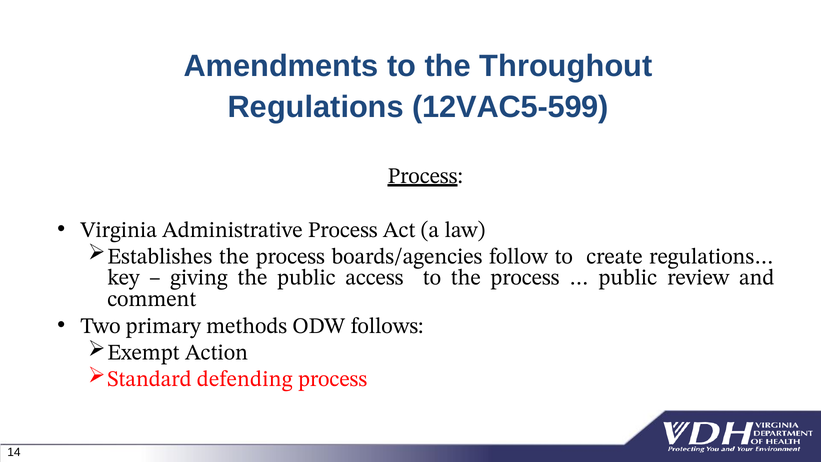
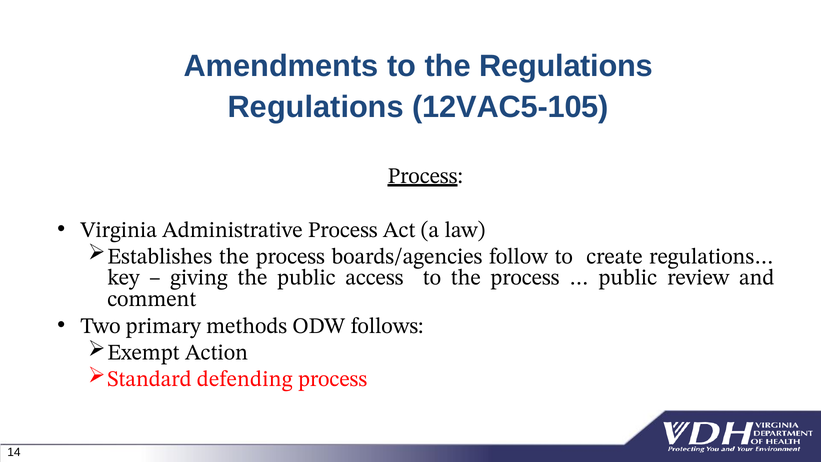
the Throughout: Throughout -> Regulations
12VAC5-599: 12VAC5-599 -> 12VAC5-105
